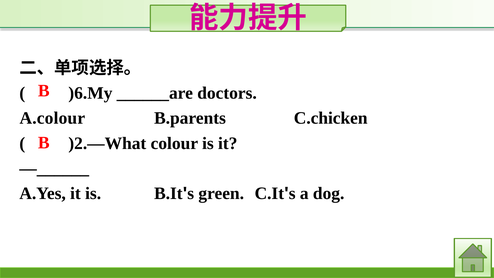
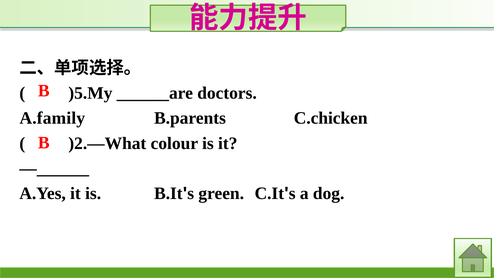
)6.My: )6.My -> )5.My
A.colour: A.colour -> A.family
